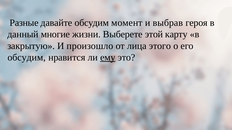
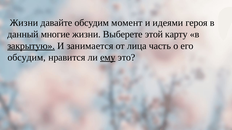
Разные at (24, 23): Разные -> Жизни
выбрав: выбрав -> идеями
закрытую underline: none -> present
произошло: произошло -> занимается
этого: этого -> часть
